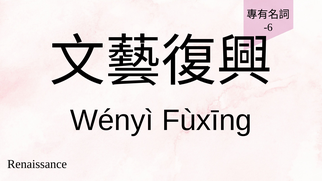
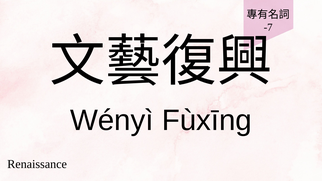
-6: -6 -> -7
